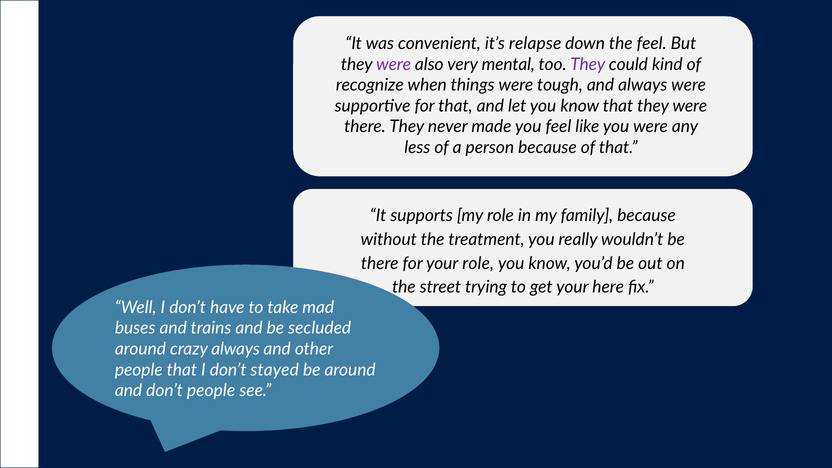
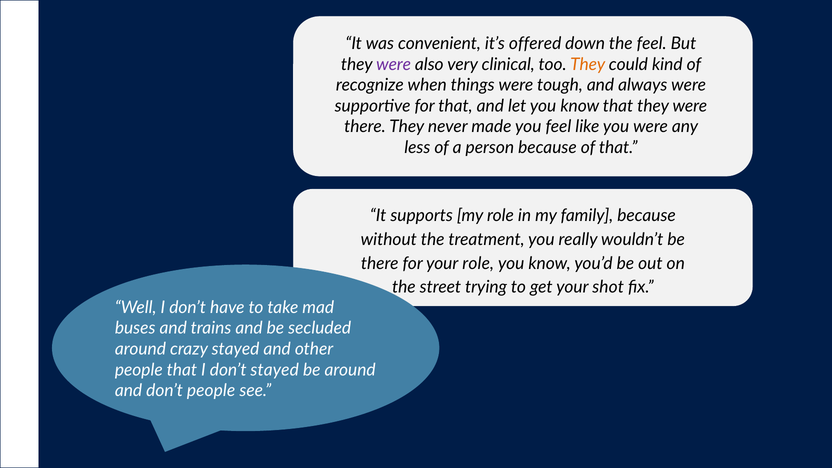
relapse: relapse -> offered
mental: mental -> clinical
They at (588, 64) colour: purple -> orange
here: here -> shot
crazy always: always -> stayed
